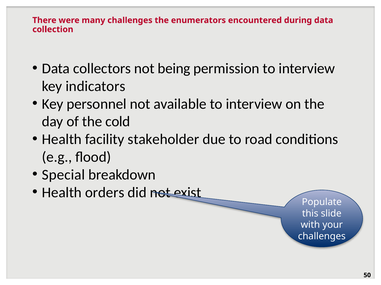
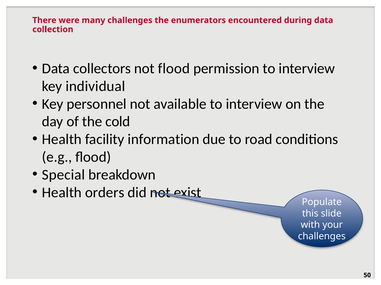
not being: being -> flood
indicators: indicators -> individual
stakeholder: stakeholder -> information
